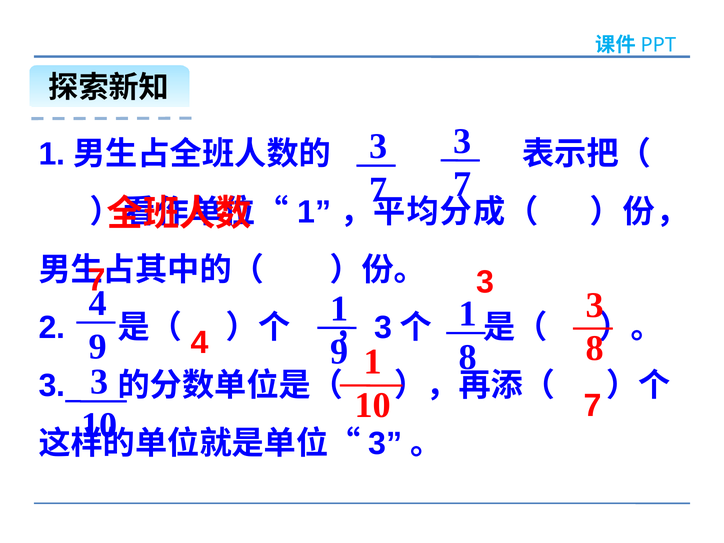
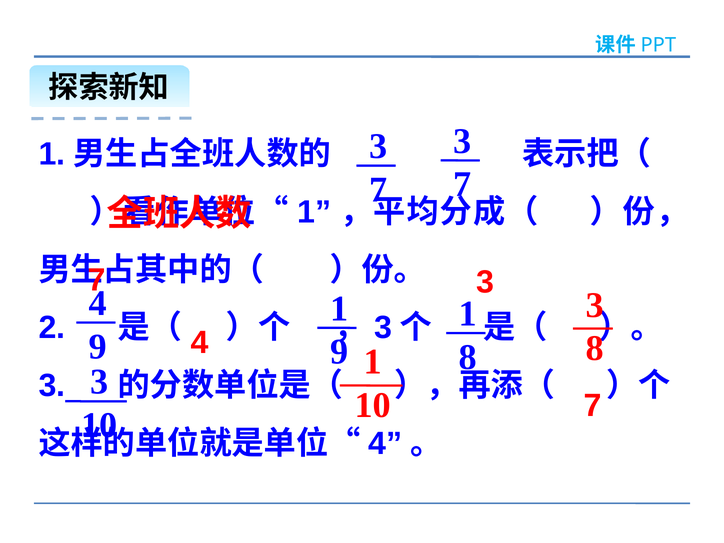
3 at (385, 444): 3 -> 4
